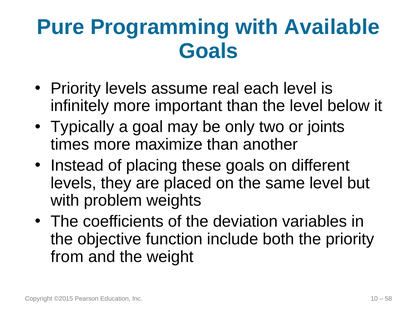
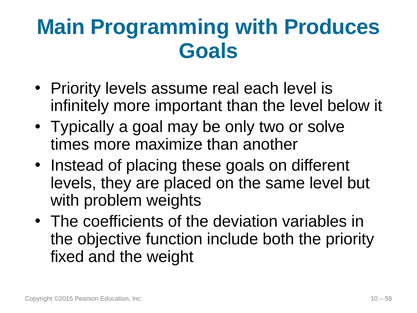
Pure: Pure -> Main
Available: Available -> Produces
joints: joints -> solve
from: from -> fixed
